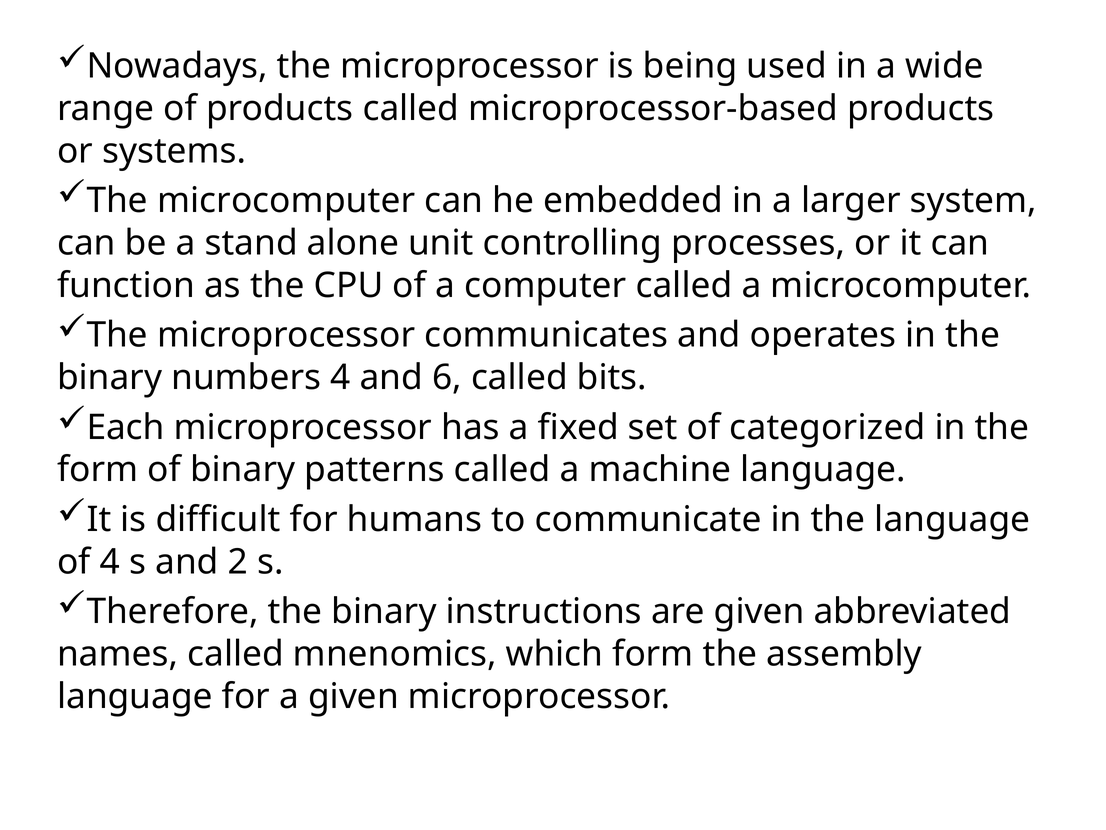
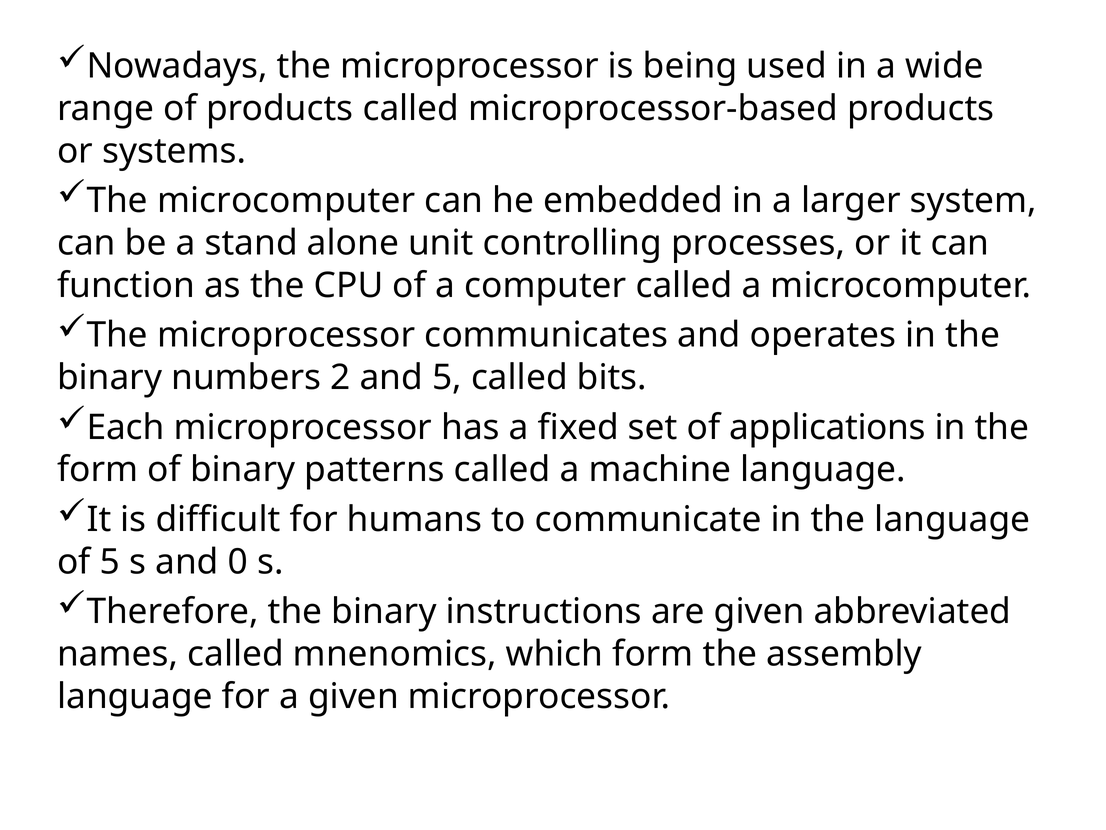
numbers 4: 4 -> 2
and 6: 6 -> 5
categorized: categorized -> applications
of 4: 4 -> 5
2: 2 -> 0
